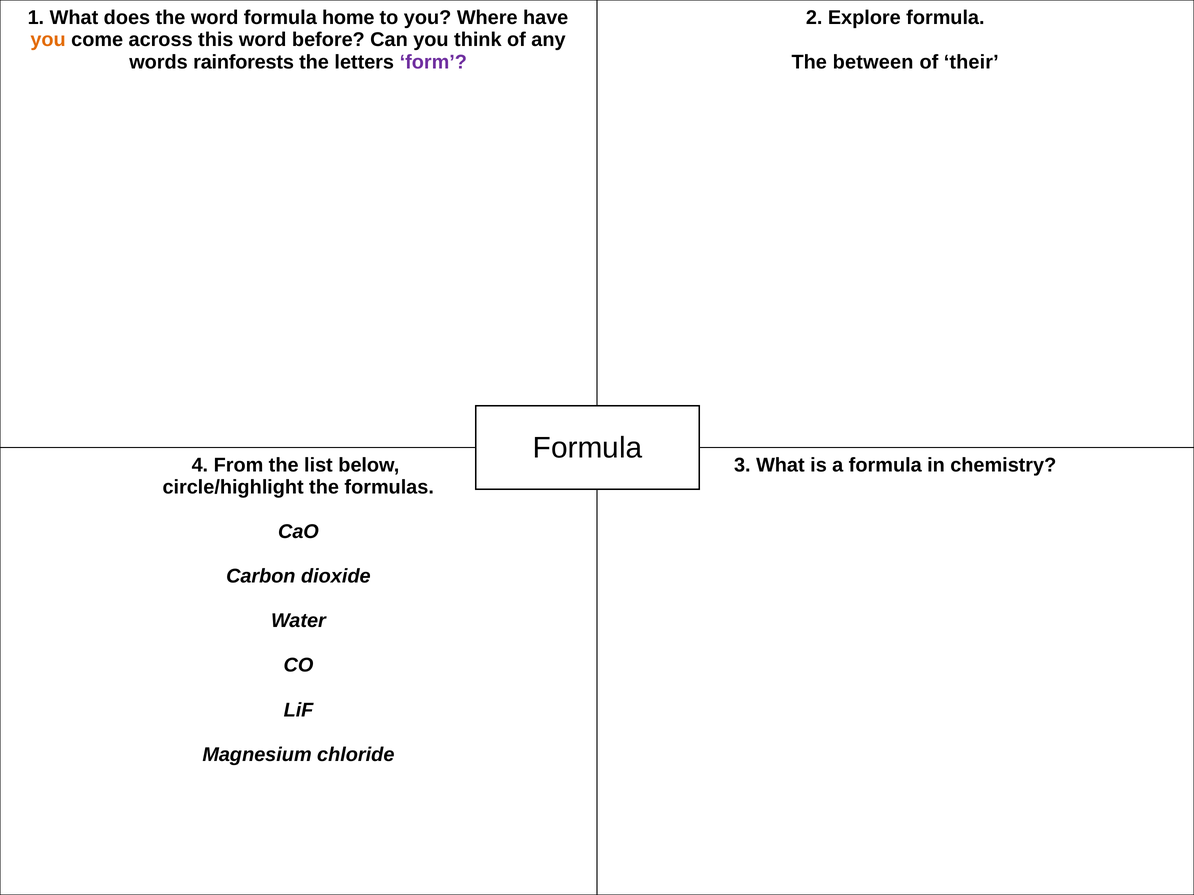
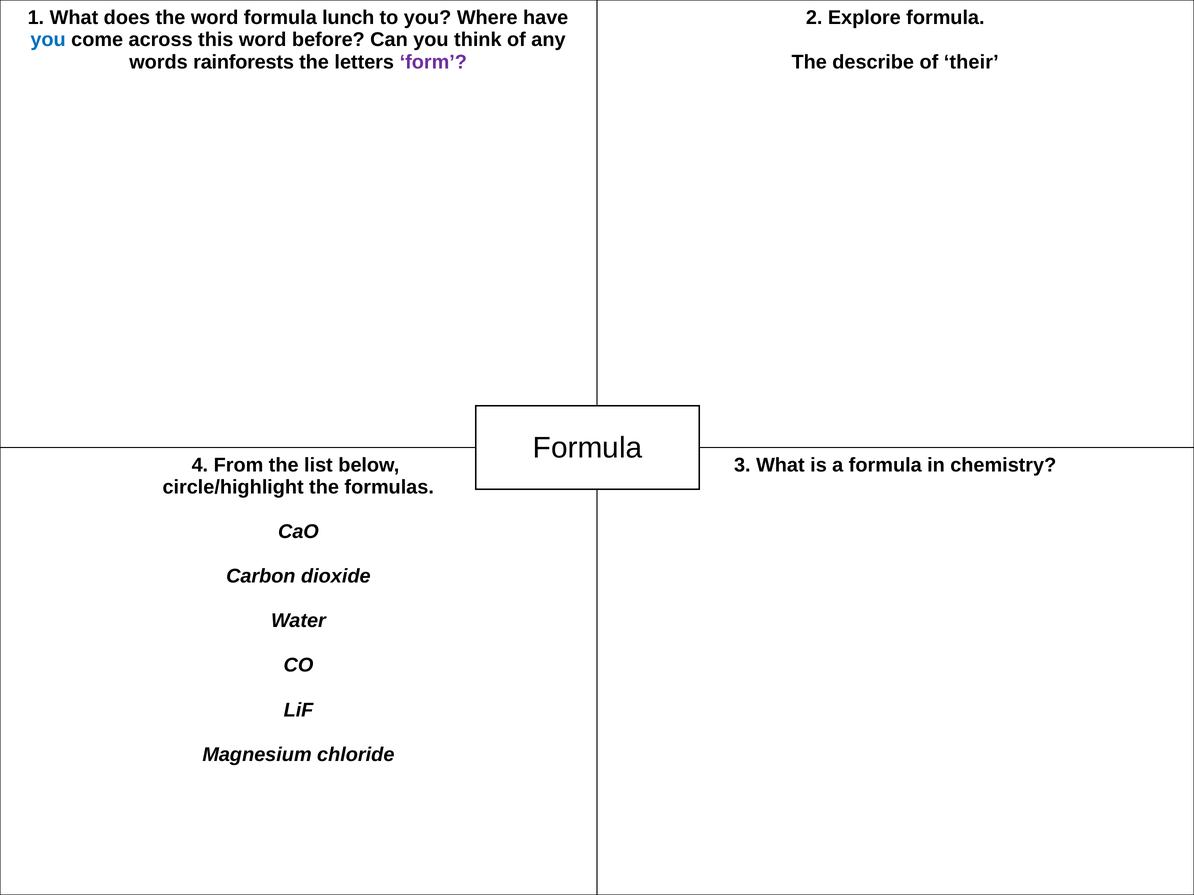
home: home -> lunch
you at (48, 40) colour: orange -> blue
between: between -> describe
